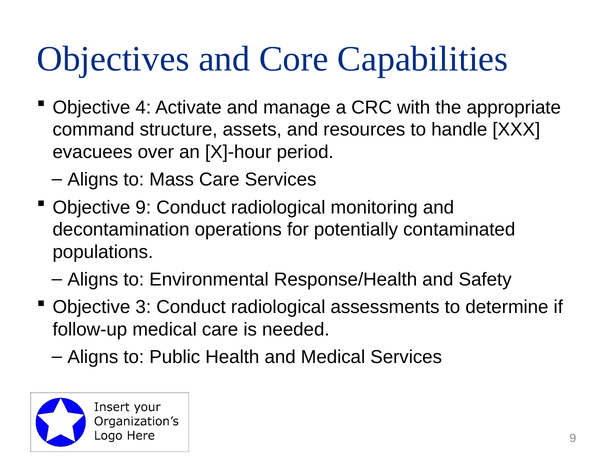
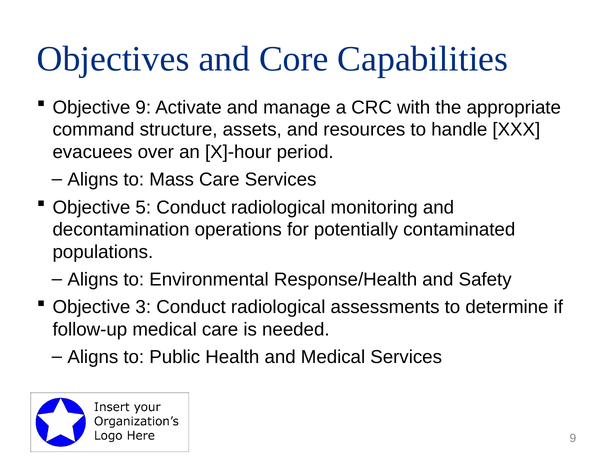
Objective 4: 4 -> 9
Objective 9: 9 -> 5
